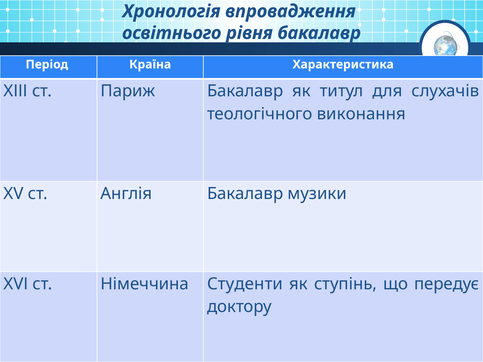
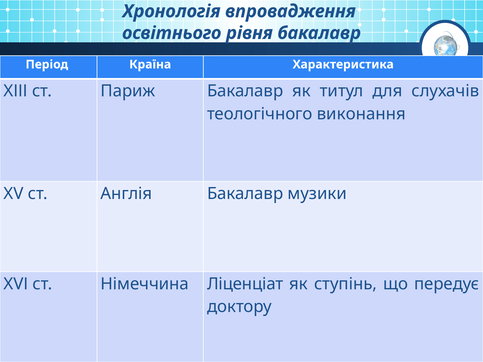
Студенти: Студенти -> Ліценціат
